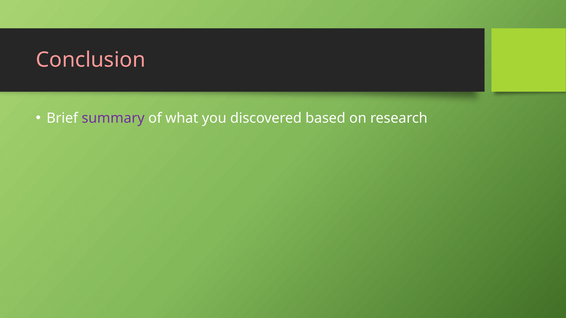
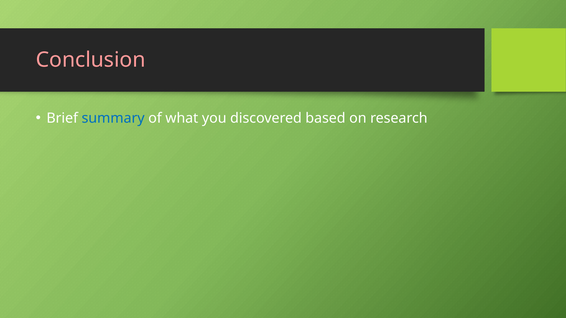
summary colour: purple -> blue
